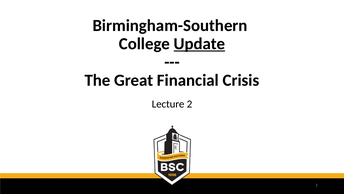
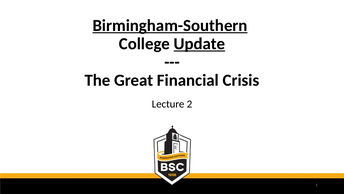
Birmingham-Southern underline: none -> present
